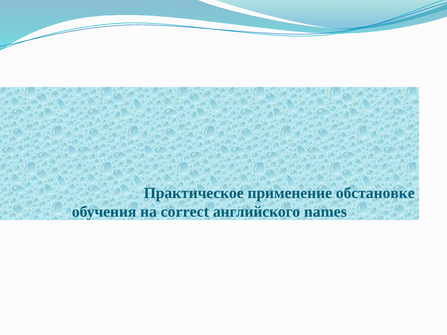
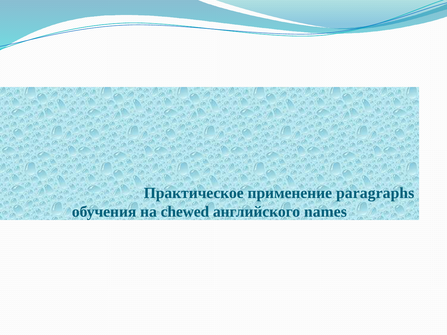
обстановке: обстановке -> paragraphs
correct: correct -> chewed
